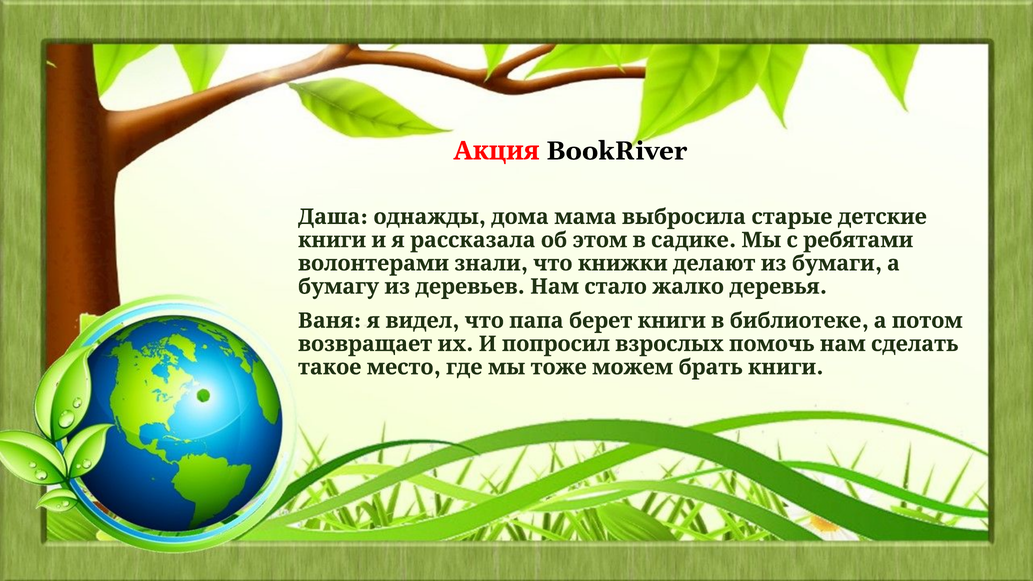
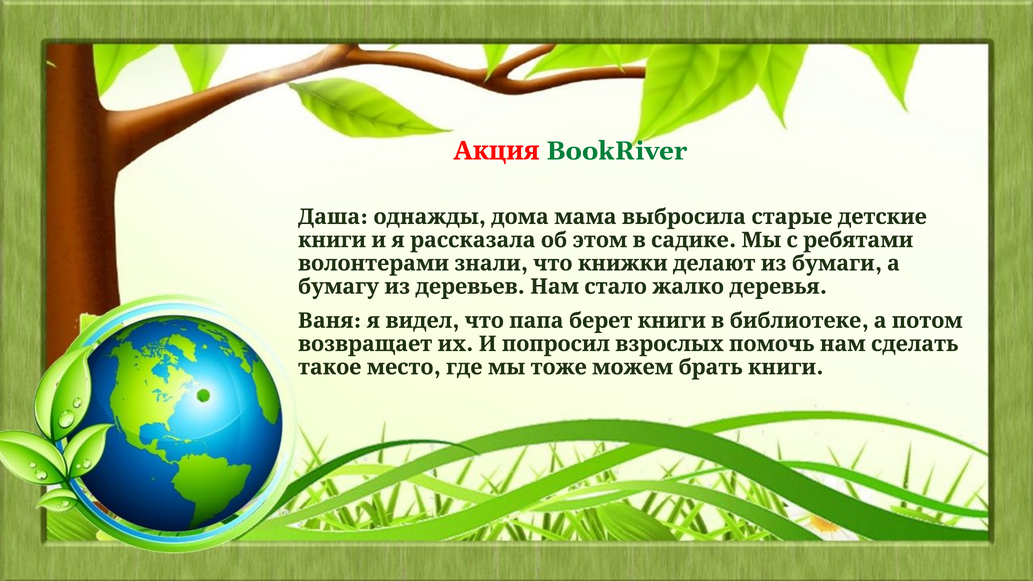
BookRiver colour: black -> green
